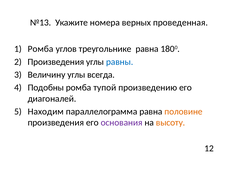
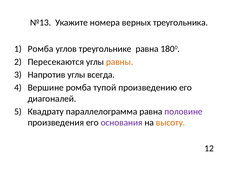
проведенная: проведенная -> треугольника
Произведения at (56, 62): Произведения -> Пересекаются
равны colour: blue -> orange
Величину: Величину -> Напротив
Подобны: Подобны -> Вершине
Находим: Находим -> Квадрату
половине colour: orange -> purple
